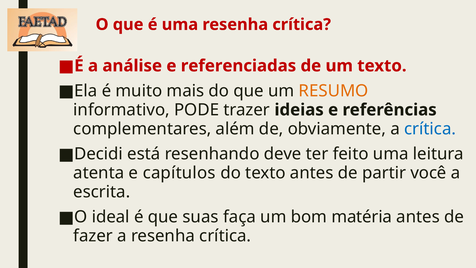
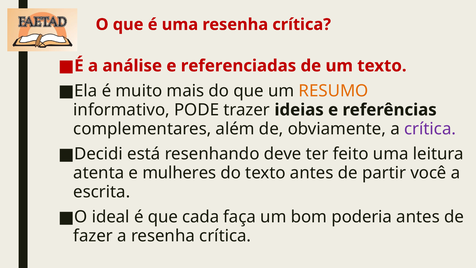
crítica at (430, 129) colour: blue -> purple
capítulos: capítulos -> mulheres
suas: suas -> cada
matéria: matéria -> poderia
